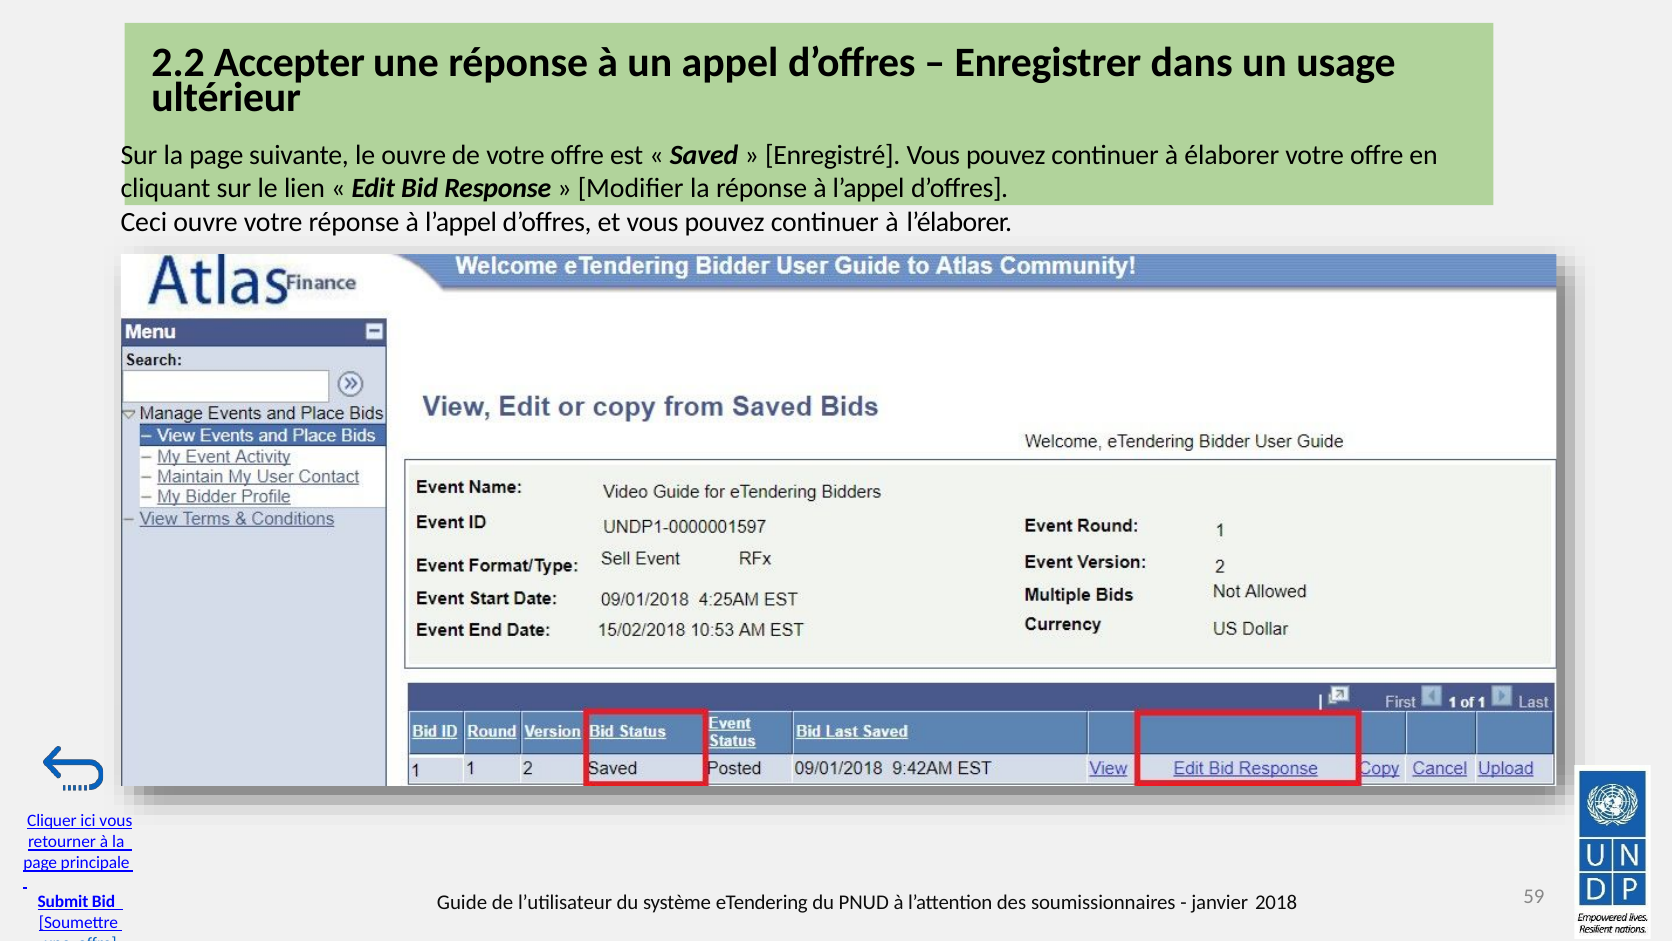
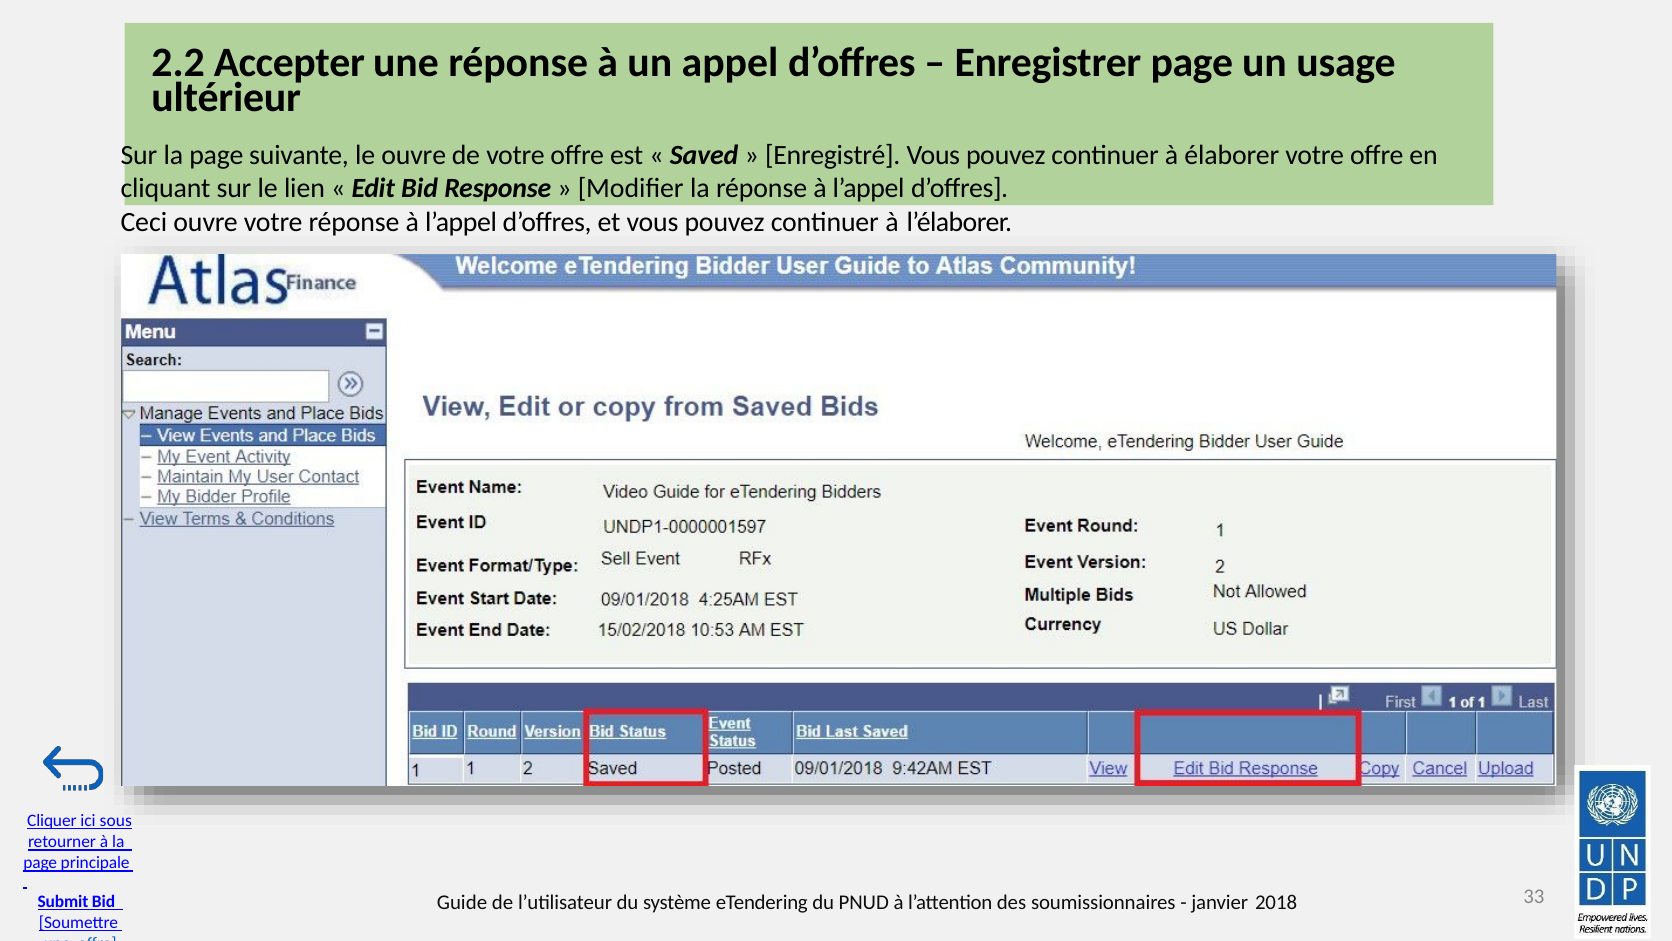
Enregistrer dans: dans -> page
ici vous: vous -> sous
59: 59 -> 33
